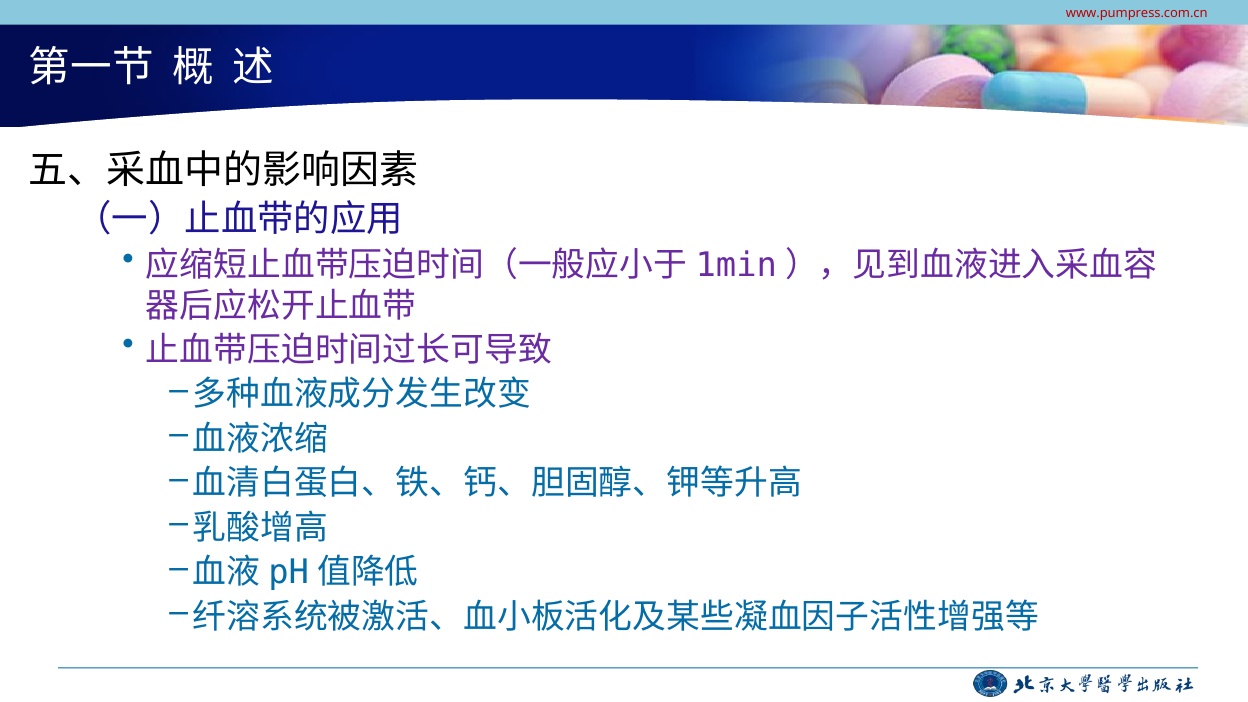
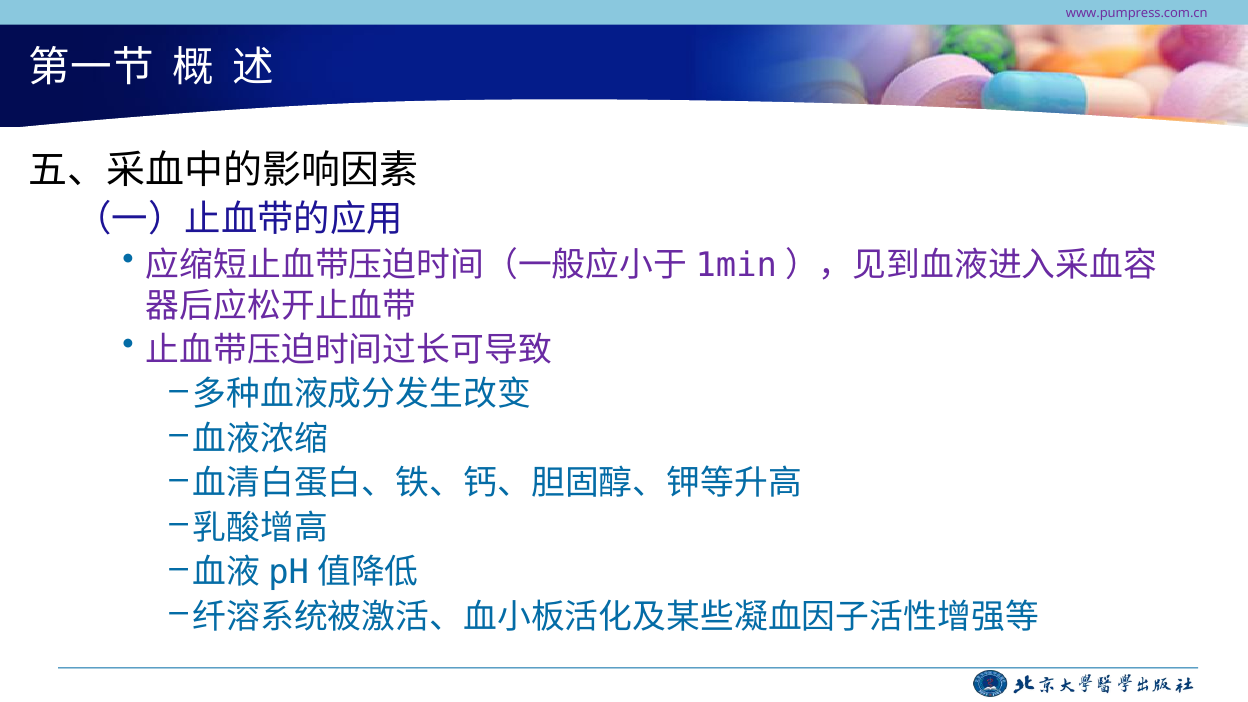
www.pumpress.com.cn colour: red -> purple
